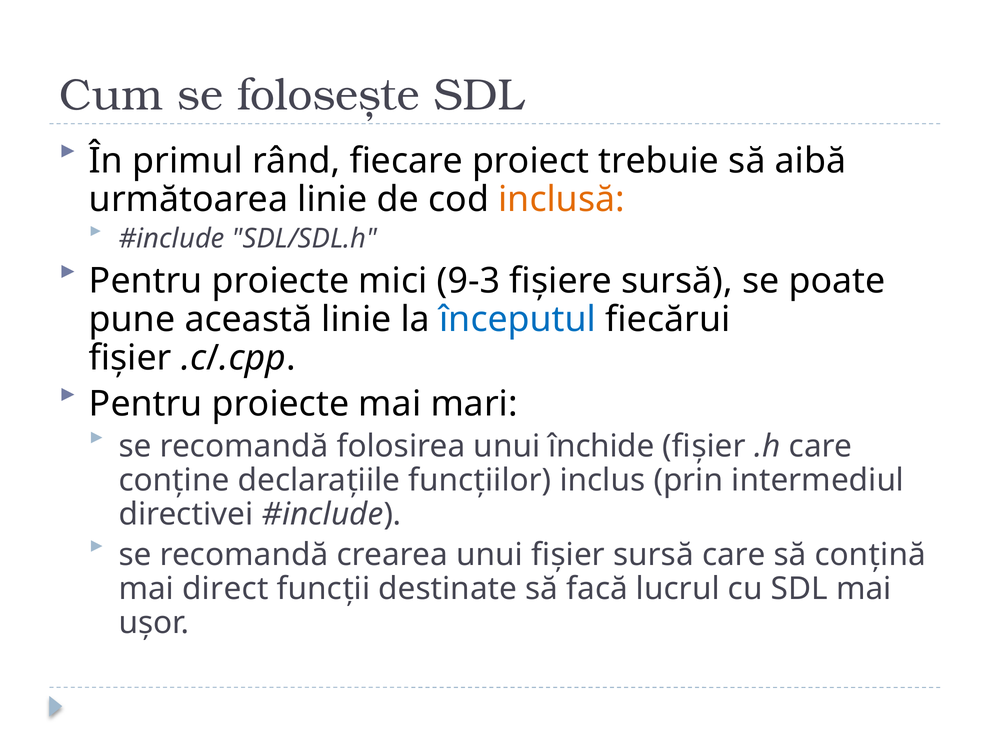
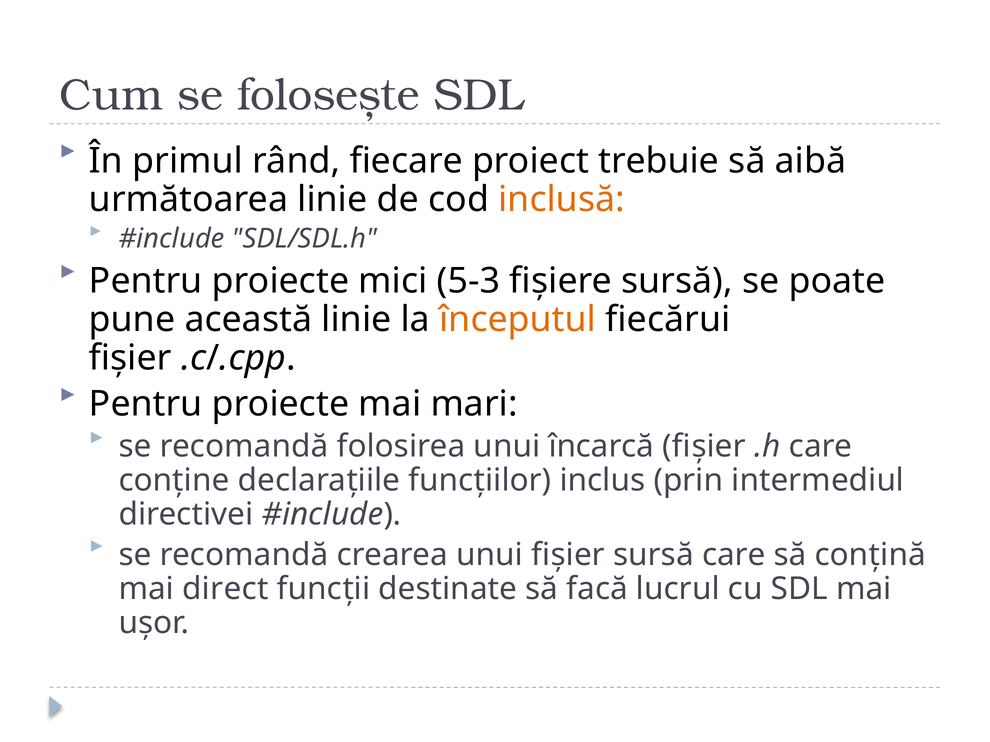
9-3: 9-3 -> 5-3
începutul colour: blue -> orange
închide: închide -> încarcă
